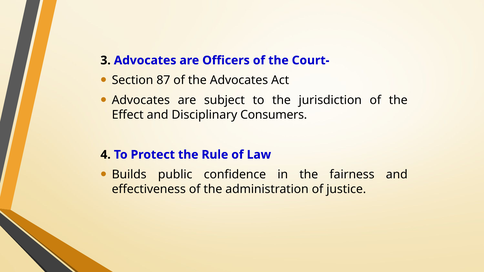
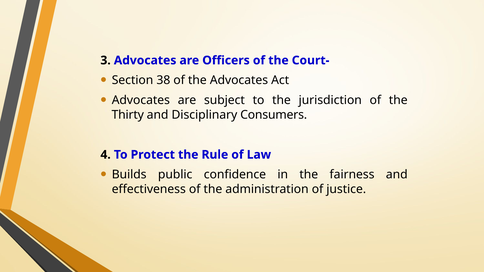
87: 87 -> 38
Effect: Effect -> Thirty
